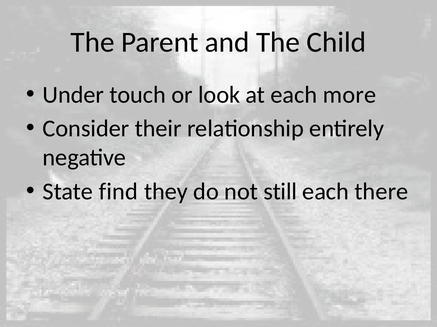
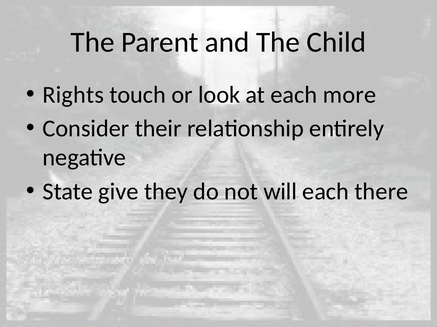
Under: Under -> Rights
find: find -> give
still: still -> will
